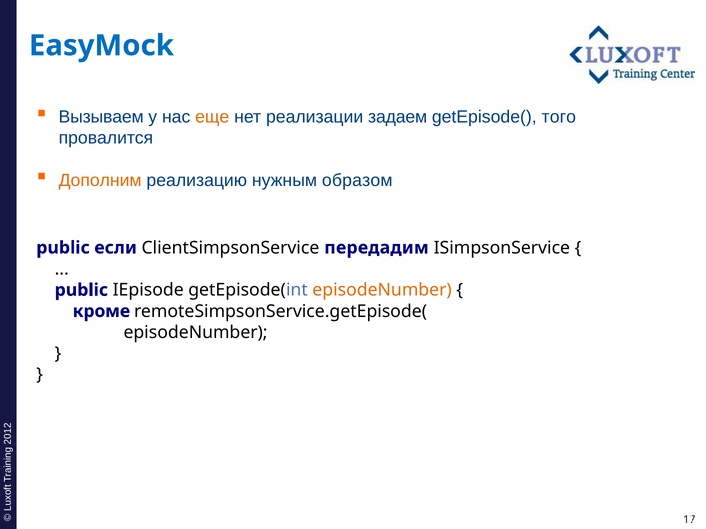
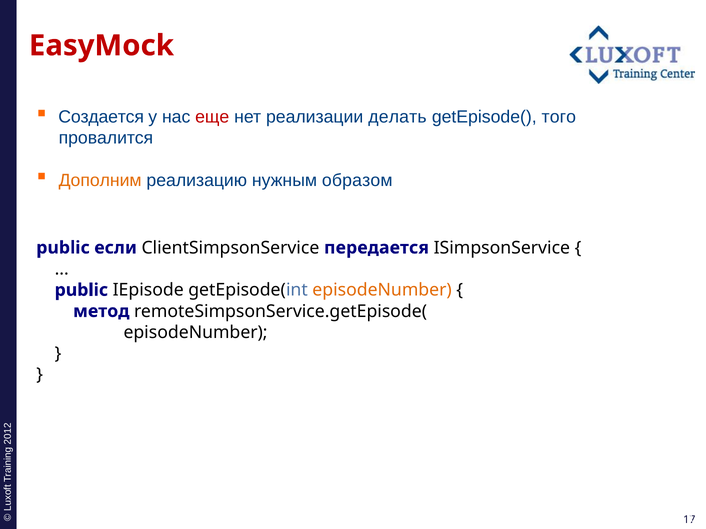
EasyMock colour: blue -> red
Вызываем: Вызываем -> Создается
еще colour: orange -> red
задаем: задаем -> делать
передадим: передадим -> передается
кроме: кроме -> метод
